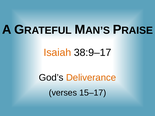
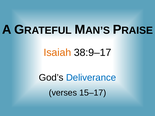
Deliverance colour: orange -> blue
